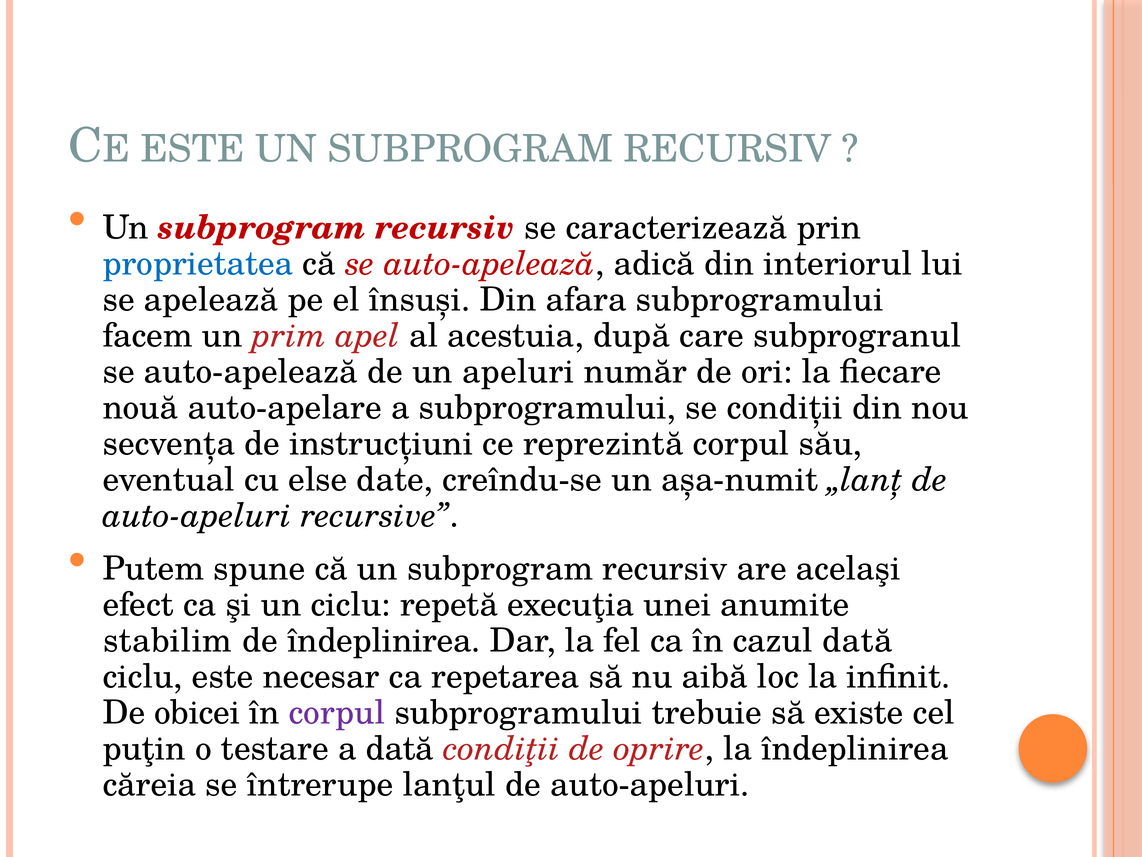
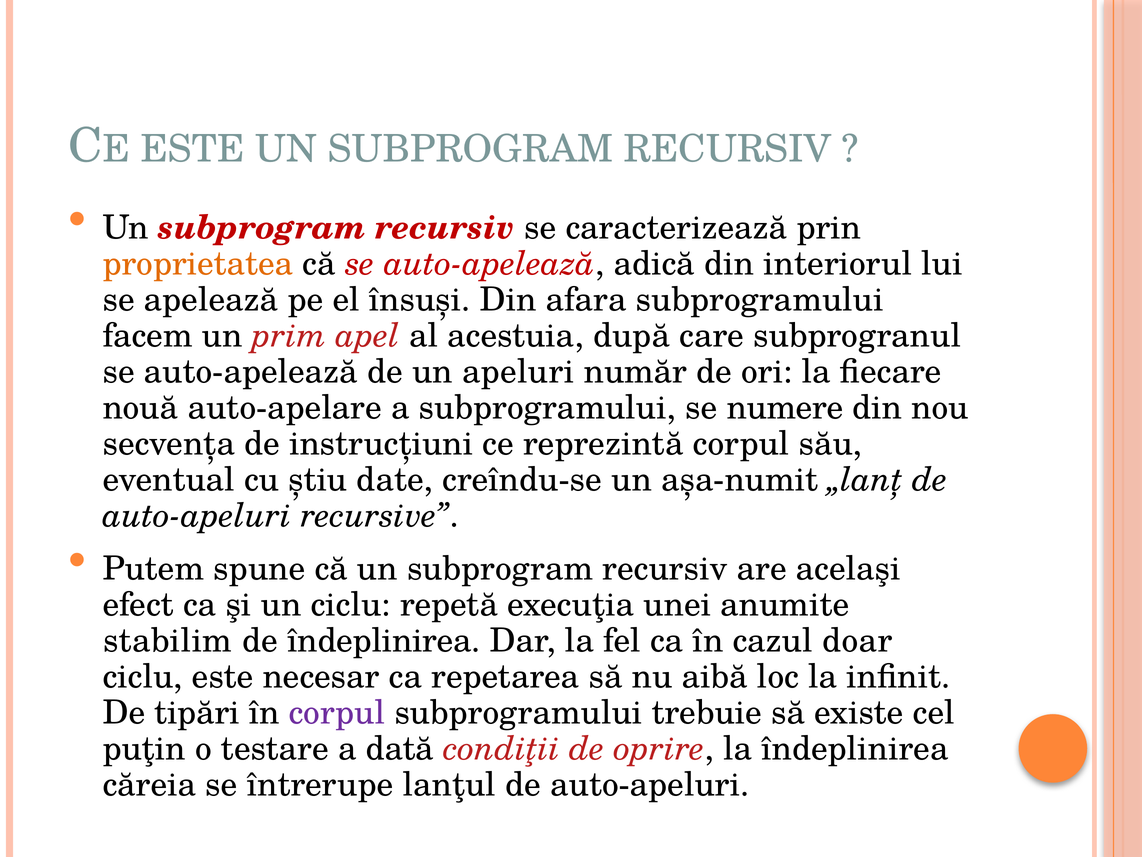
proprietatea colour: blue -> orange
se condiţii: condiţii -> numere
else: else -> ştiu
cazul dată: dată -> doar
obicei: obicei -> tipări
